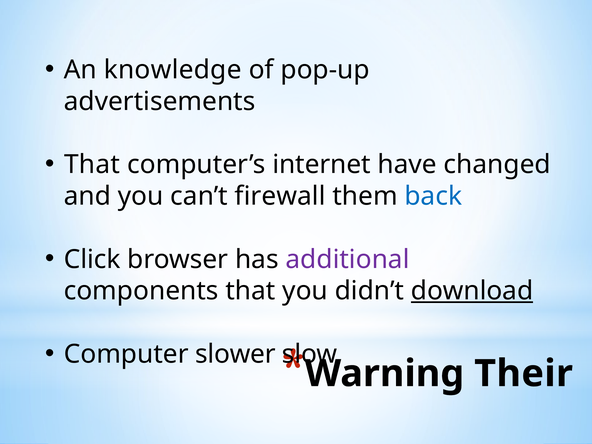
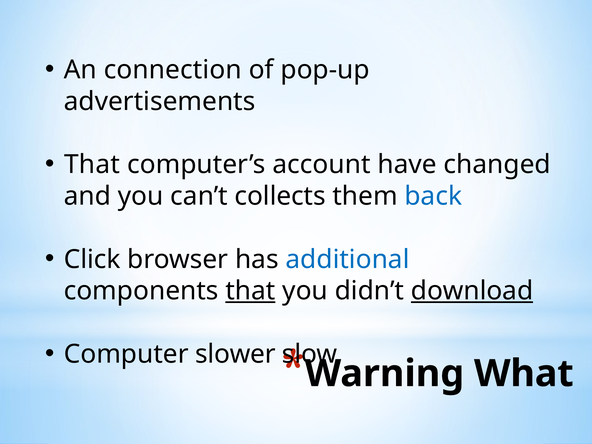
knowledge: knowledge -> connection
internet: internet -> account
firewall: firewall -> collects
additional colour: purple -> blue
that at (250, 291) underline: none -> present
Their: Their -> What
